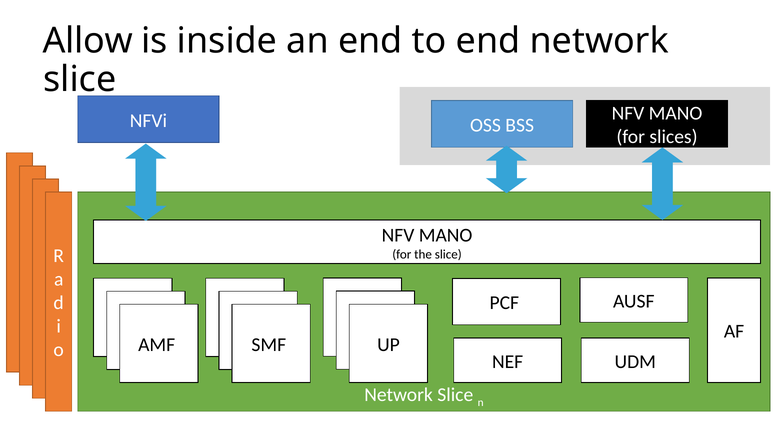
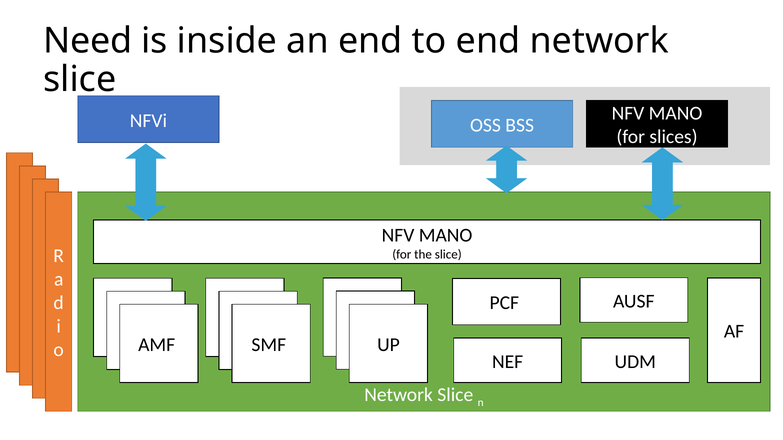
Allow: Allow -> Need
